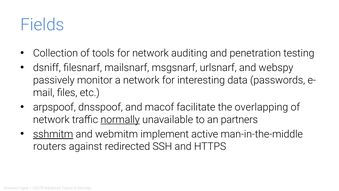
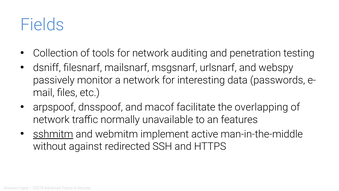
normally underline: present -> none
partners: partners -> features
routers: routers -> without
